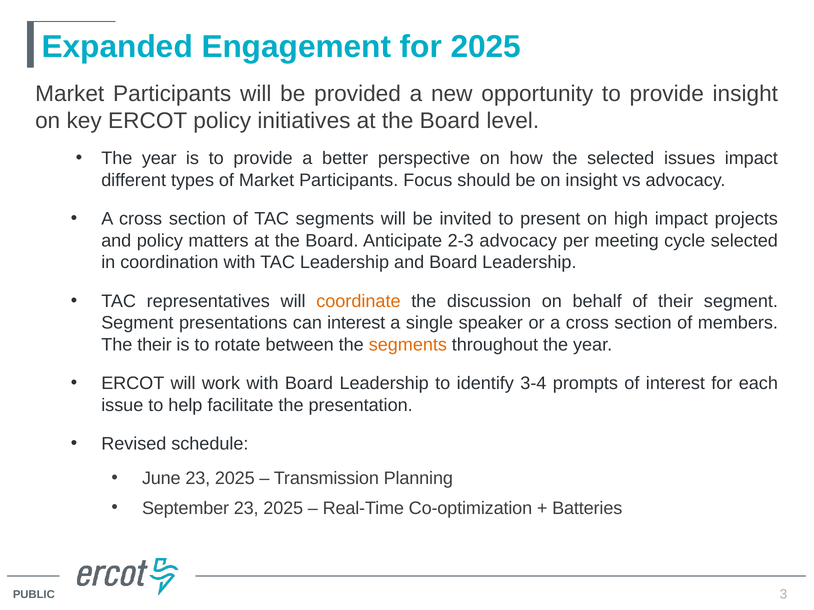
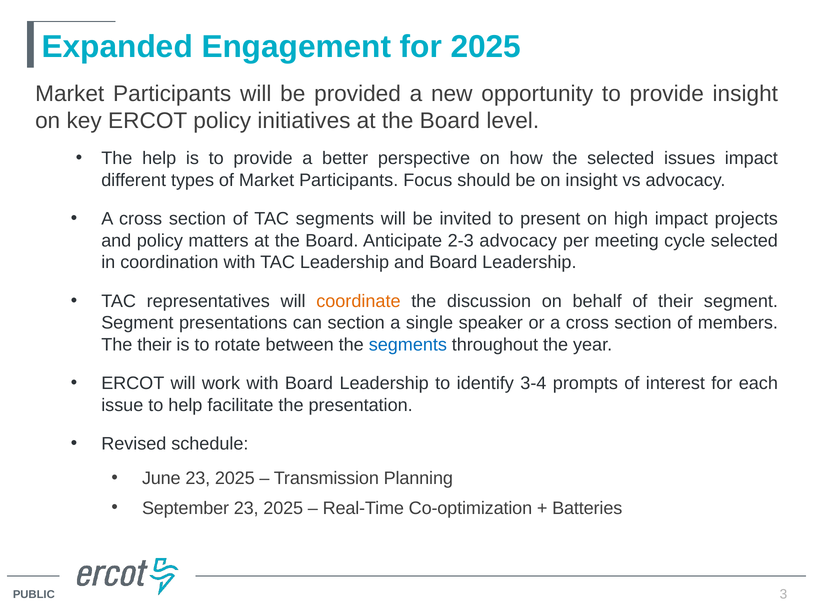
year at (159, 159): year -> help
can interest: interest -> section
segments at (408, 345) colour: orange -> blue
